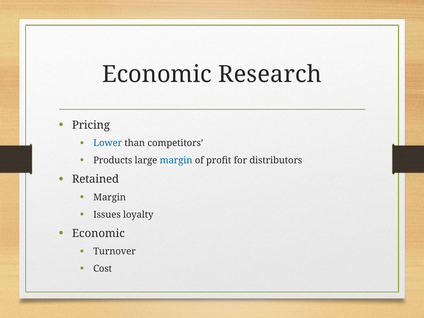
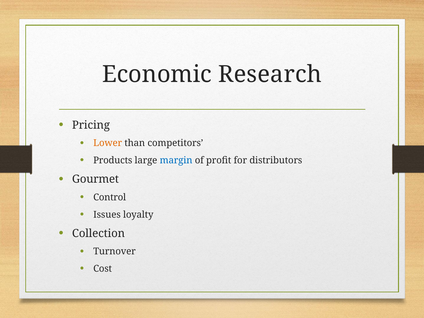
Lower colour: blue -> orange
Retained: Retained -> Gourmet
Margin at (110, 197): Margin -> Control
Economic at (98, 233): Economic -> Collection
